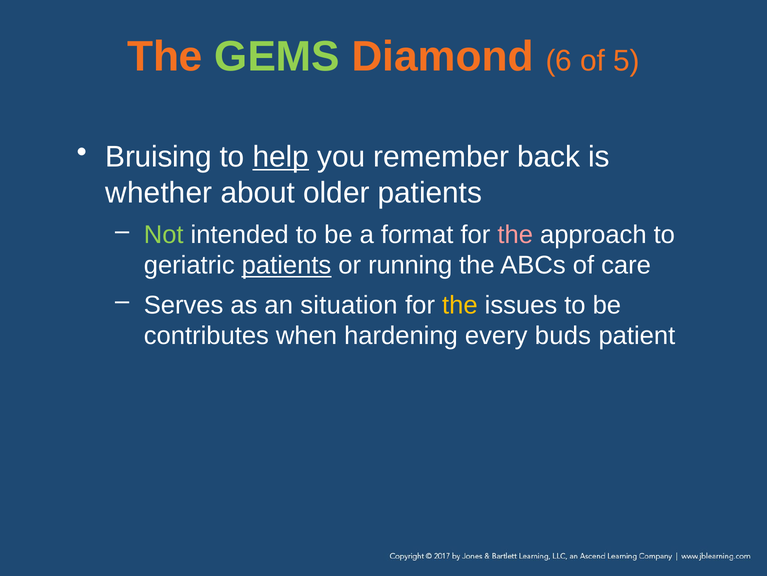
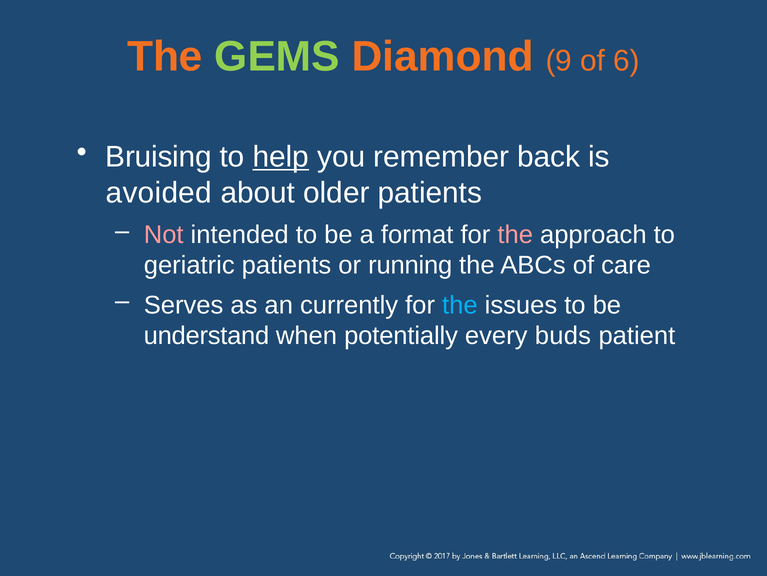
6: 6 -> 9
5: 5 -> 6
whether: whether -> avoided
Not colour: light green -> pink
patients at (287, 265) underline: present -> none
situation: situation -> currently
the at (460, 305) colour: yellow -> light blue
contributes: contributes -> understand
hardening: hardening -> potentially
